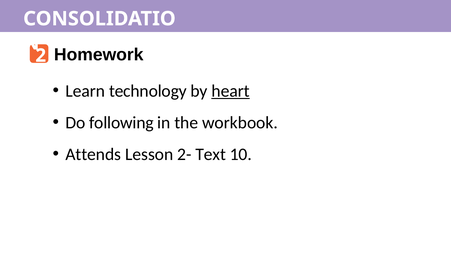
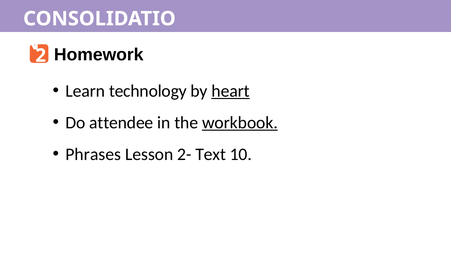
following: following -> attendee
workbook underline: none -> present
Attends: Attends -> Phrases
